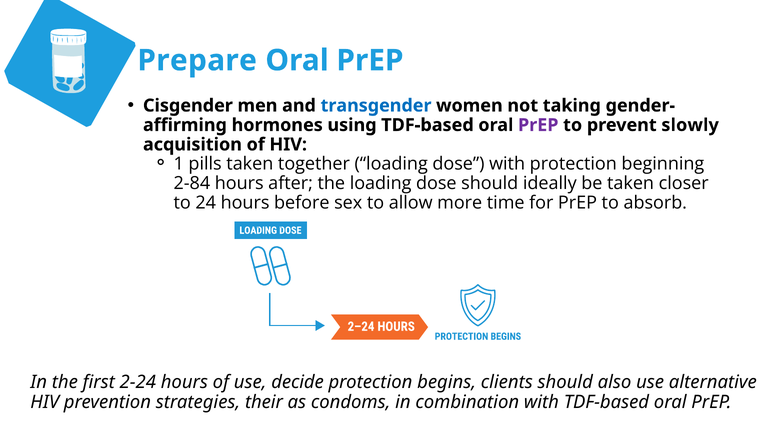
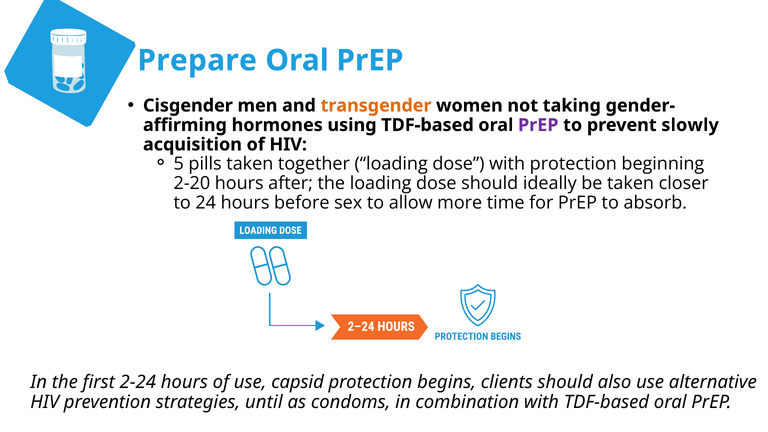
transgender colour: blue -> orange
1: 1 -> 5
2-84: 2-84 -> 2-20
decide: decide -> capsid
their: their -> until
